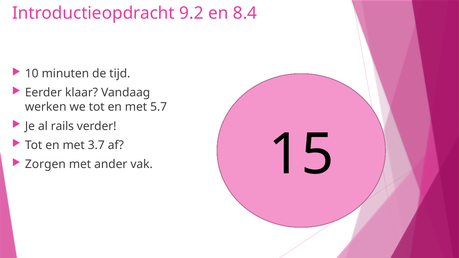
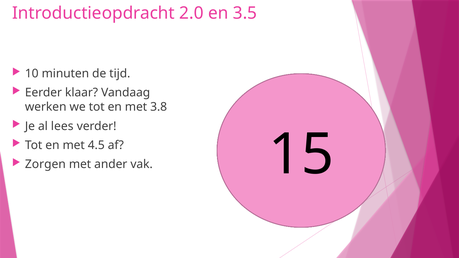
9.2: 9.2 -> 2.0
8.4: 8.4 -> 3.5
5.7: 5.7 -> 3.8
rails: rails -> lees
3.7: 3.7 -> 4.5
